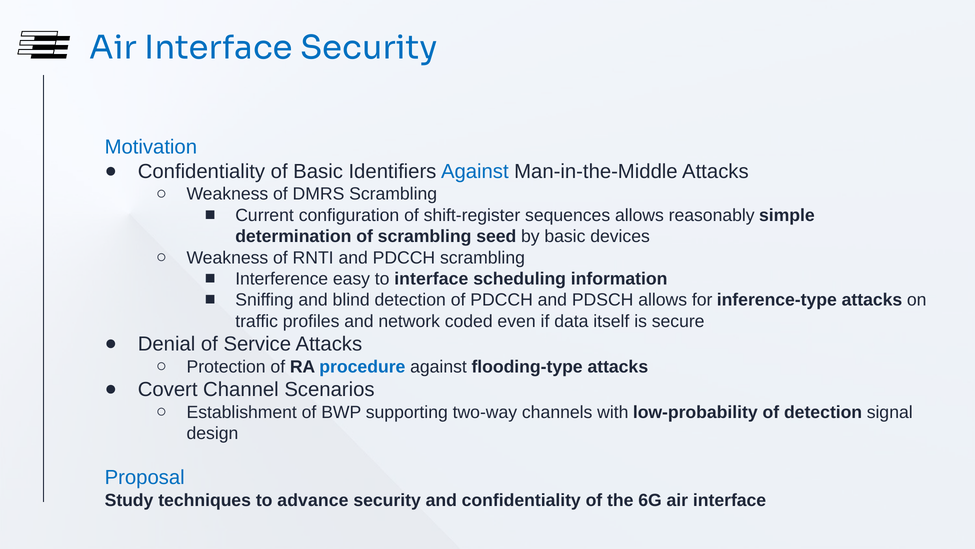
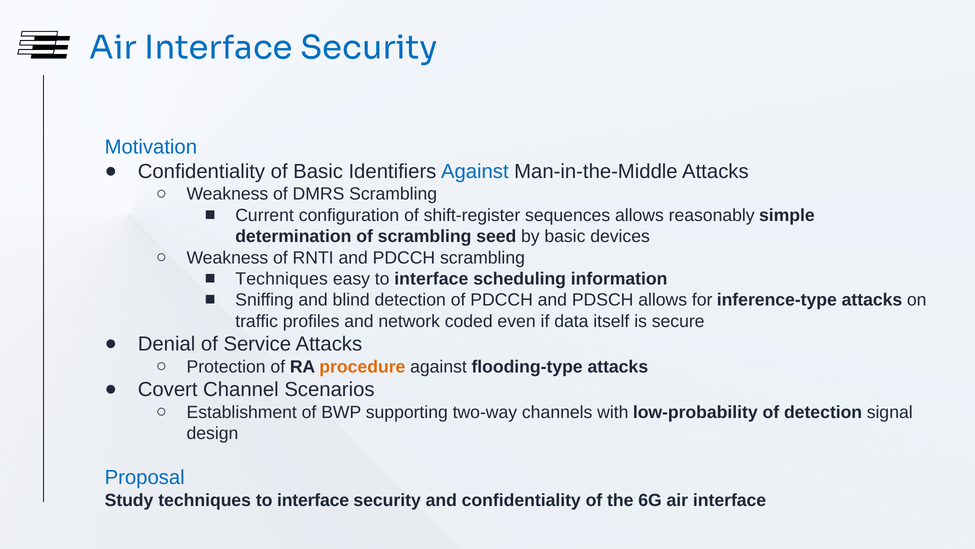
Interference at (282, 279): Interference -> Techniques
procedure colour: blue -> orange
techniques to advance: advance -> interface
